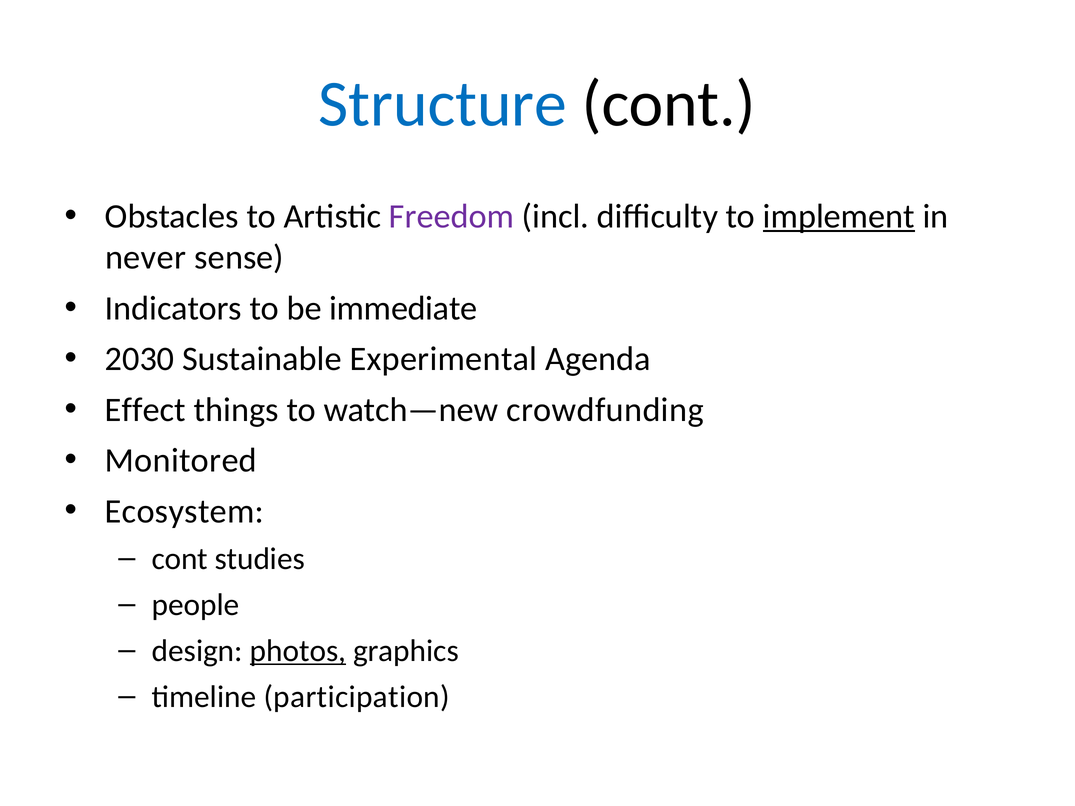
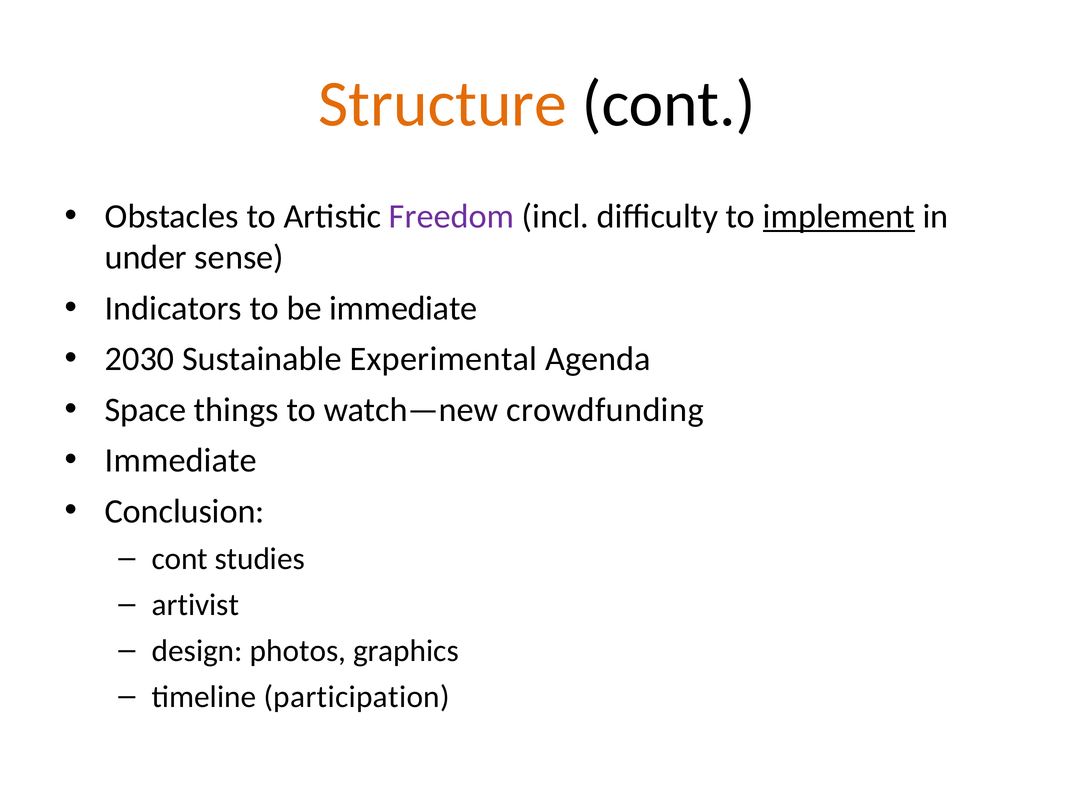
Structure colour: blue -> orange
never: never -> under
Effect: Effect -> Space
Monitored at (181, 461): Monitored -> Immediate
Ecosystem: Ecosystem -> Conclusion
people: people -> artivist
photos underline: present -> none
